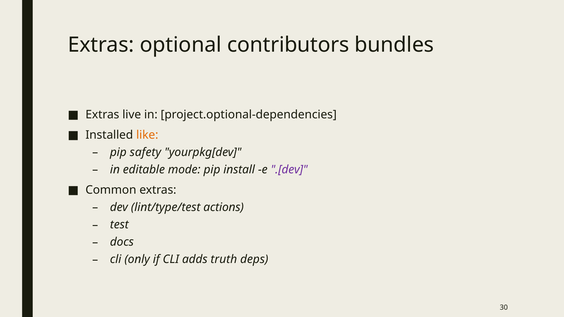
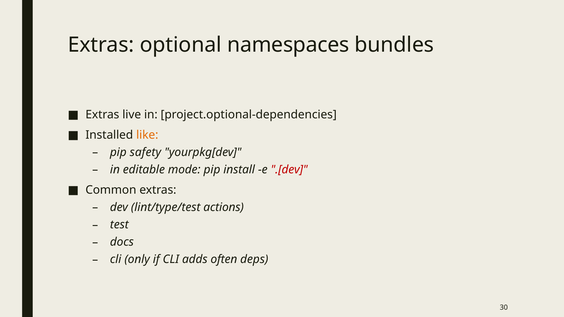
contributors: contributors -> namespaces
.[dev colour: purple -> red
truth: truth -> often
